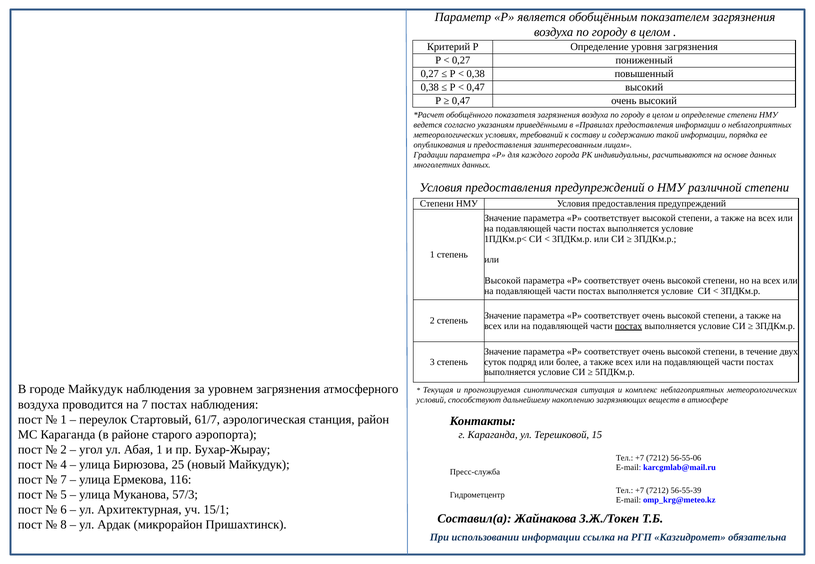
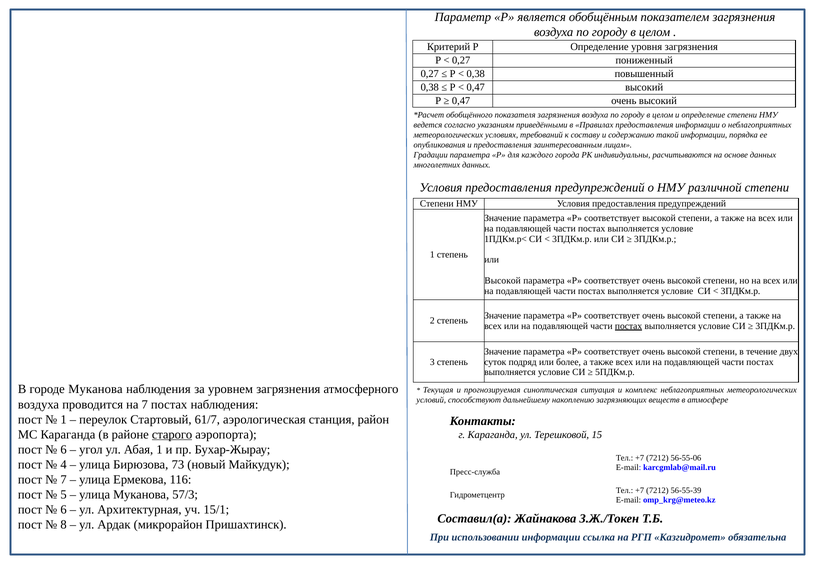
городе Майкудук: Майкудук -> Муканова
старого underline: none -> present
2 at (64, 450): 2 -> 6
25: 25 -> 73
